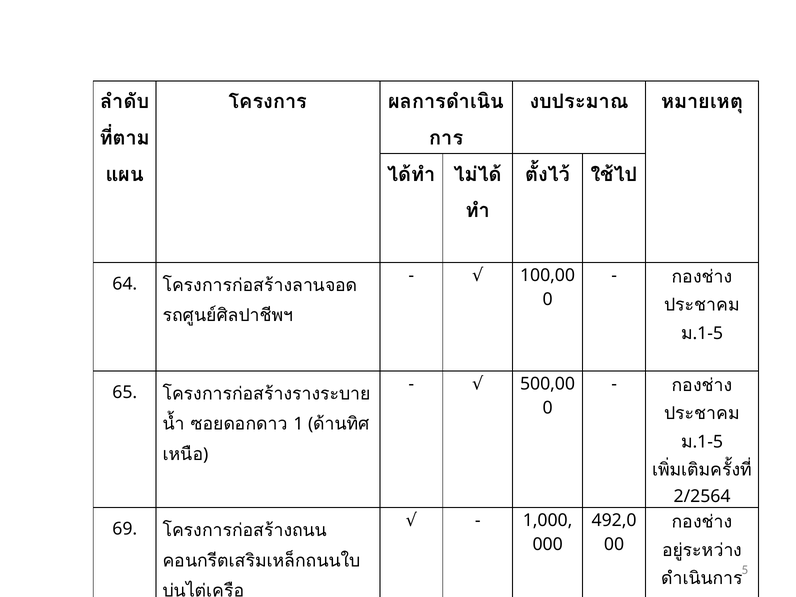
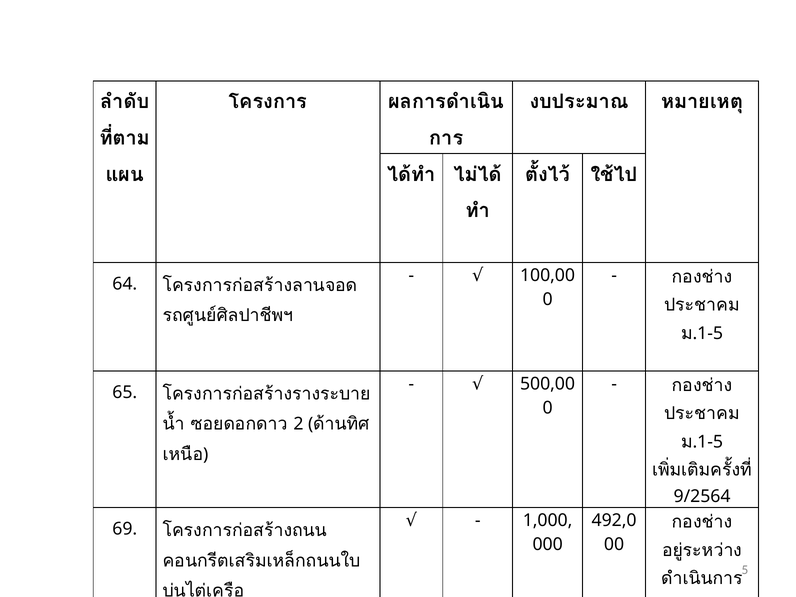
1: 1 -> 2
2/2564: 2/2564 -> 9/2564
